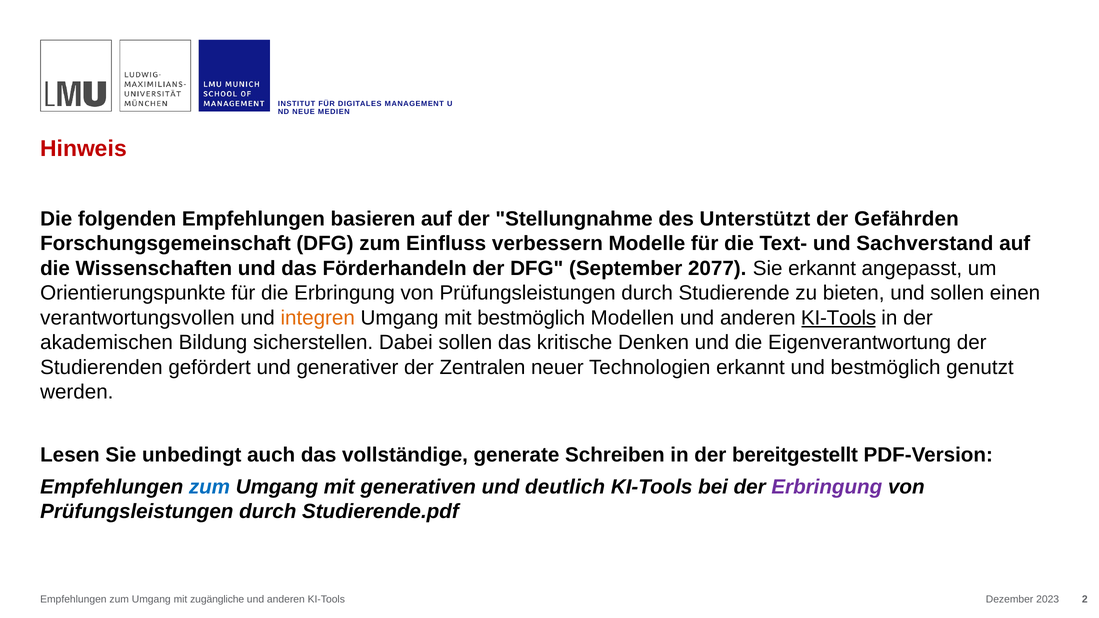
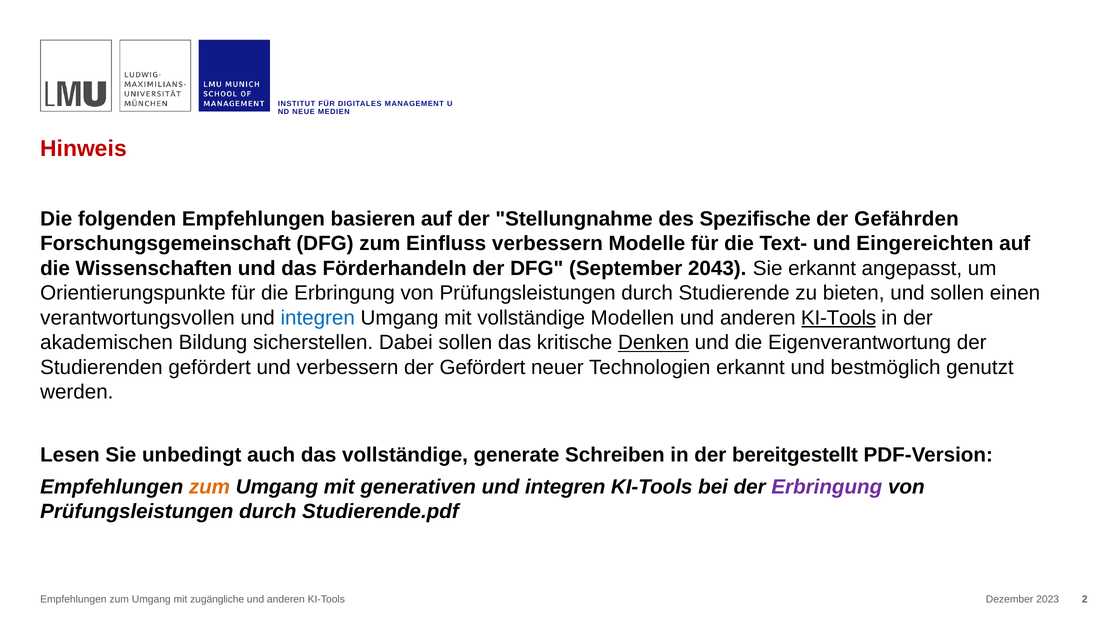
Unterstützt: Unterstützt -> Spezifische
Sachverstand: Sachverstand -> Eingereichten
2077: 2077 -> 2043
integren at (318, 318) colour: orange -> blue
mit bestmöglich: bestmöglich -> vollständige
Denken underline: none -> present
und generativer: generativer -> verbessern
der Zentralen: Zentralen -> Gefördert
zum at (209, 487) colour: blue -> orange
generativen und deutlich: deutlich -> integren
